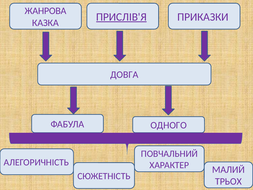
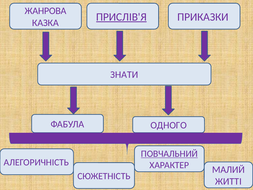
ДОВГА: ДОВГА -> ЗНАТИ
ПОВЧАЛЬНИЙ underline: none -> present
ТРЬОХ: ТРЬОХ -> ЖИТТІ
